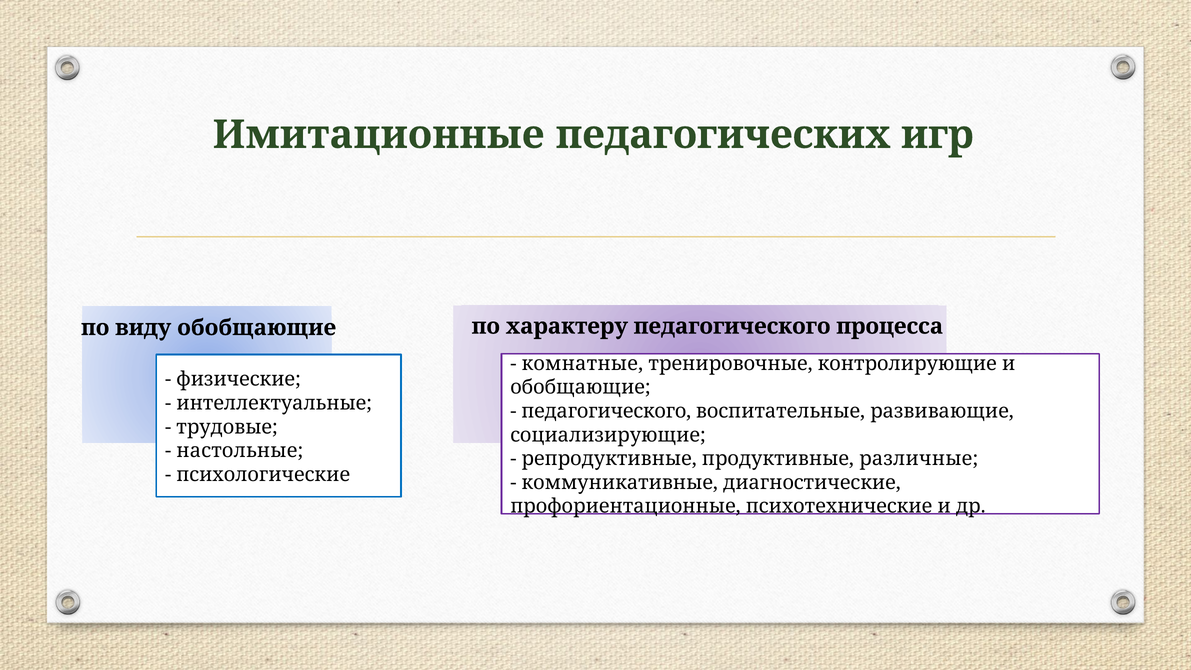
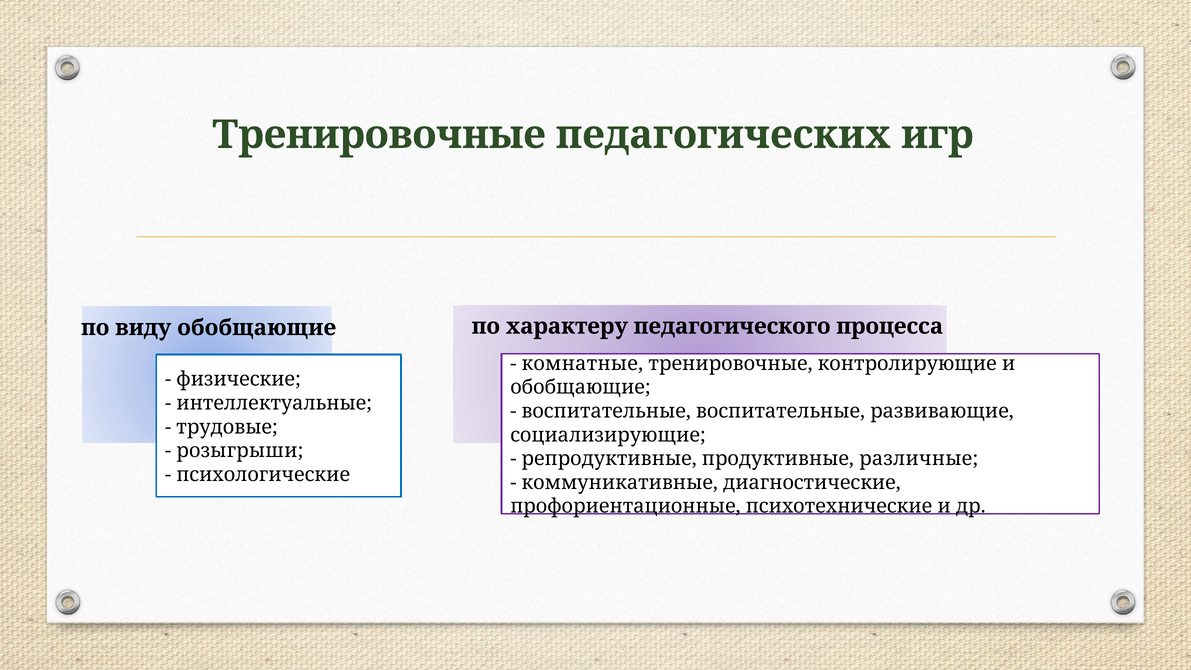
Имитационные at (379, 135): Имитационные -> Тренировочные
педагогического at (606, 411): педагогического -> воспитательные
настольные: настольные -> розыгрыши
